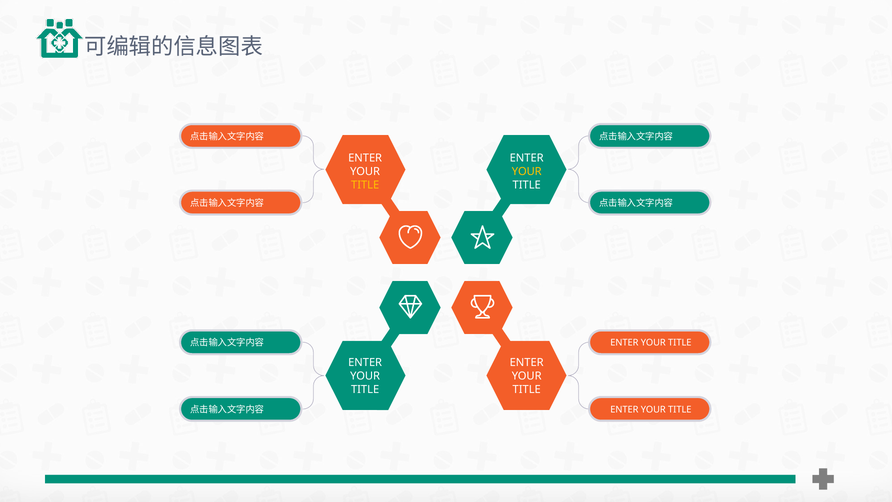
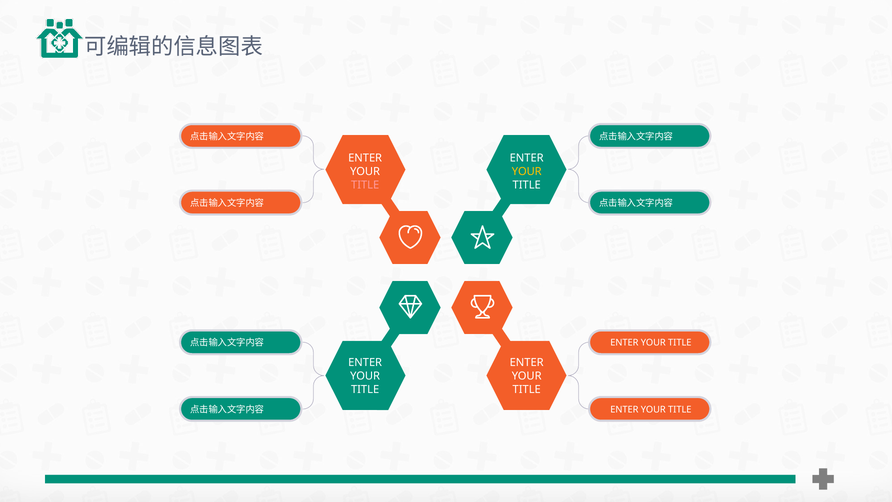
TITLE at (365, 185) colour: yellow -> pink
